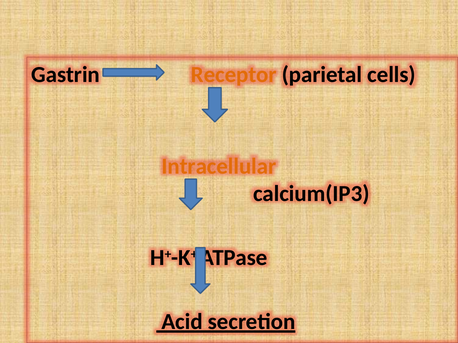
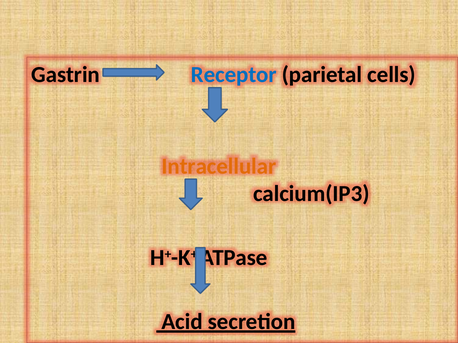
Receptor colour: orange -> blue
